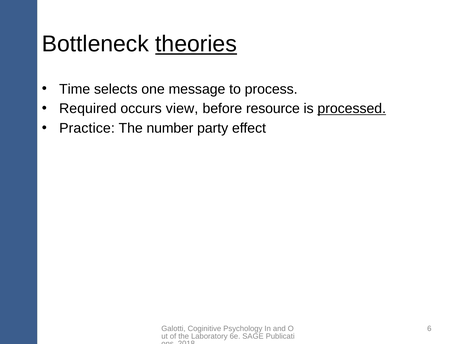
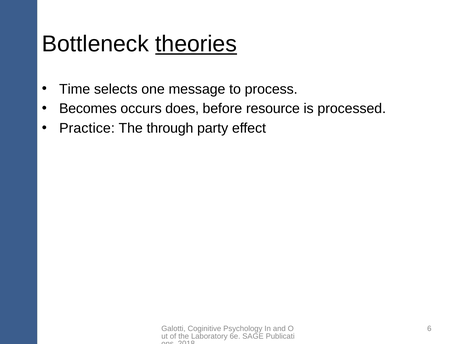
Required: Required -> Becomes
view: view -> does
processed underline: present -> none
number: number -> through
